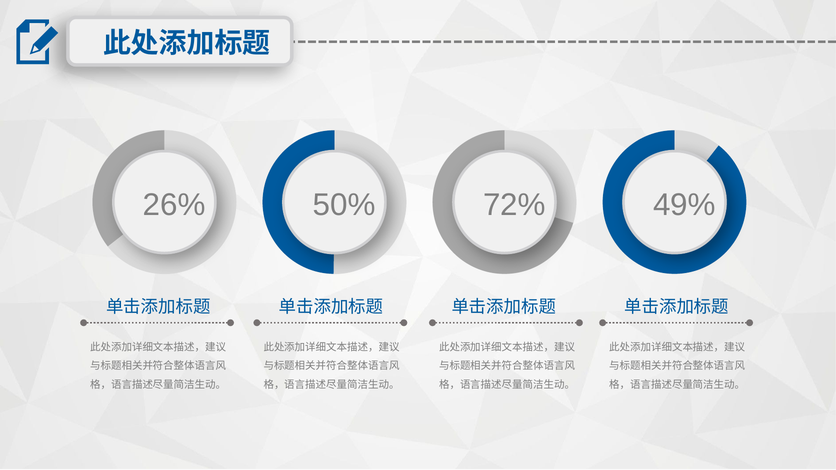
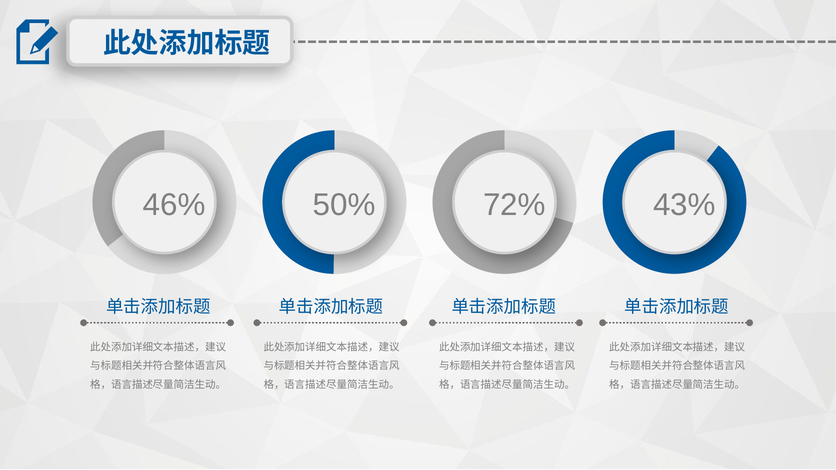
26%: 26% -> 46%
49%: 49% -> 43%
